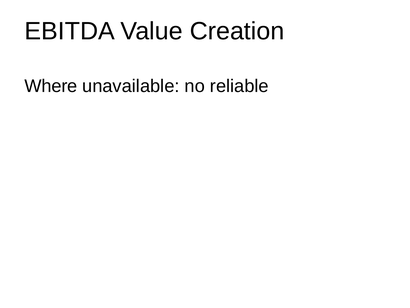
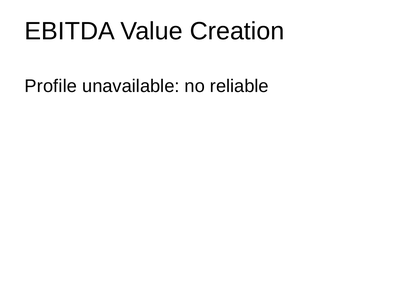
Where: Where -> Profile
